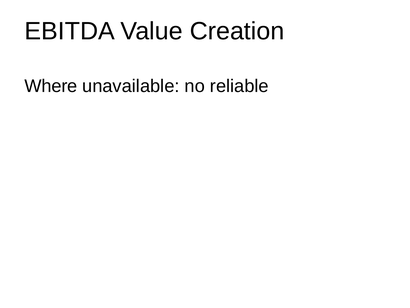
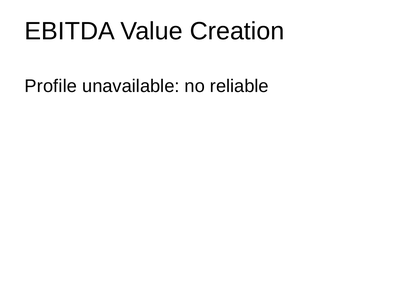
Where: Where -> Profile
